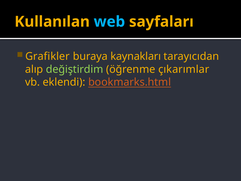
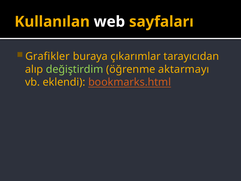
web colour: light blue -> white
kaynakları: kaynakları -> çıkarımlar
çıkarımlar: çıkarımlar -> aktarmayı
